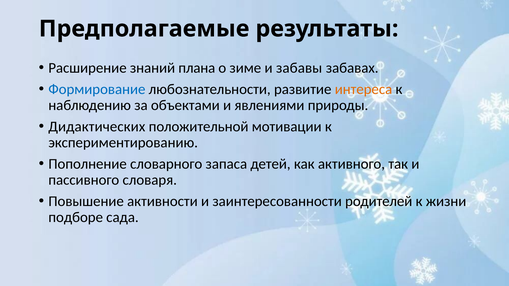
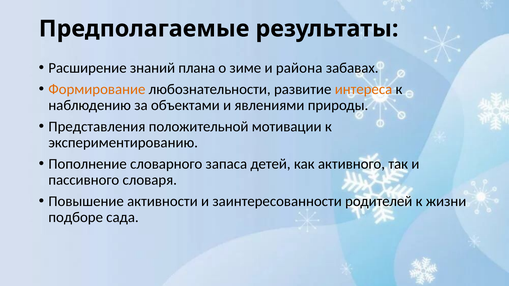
забавы: забавы -> района
Формирование colour: blue -> orange
Дидактических: Дидактических -> Представления
